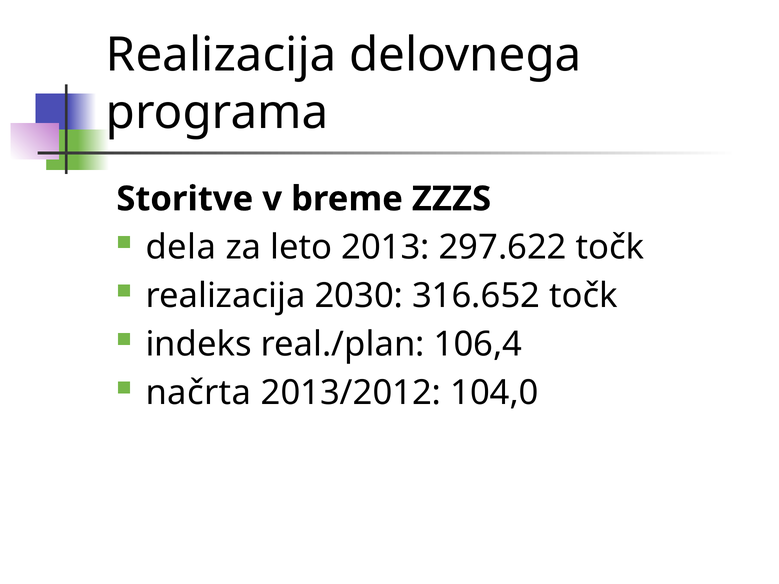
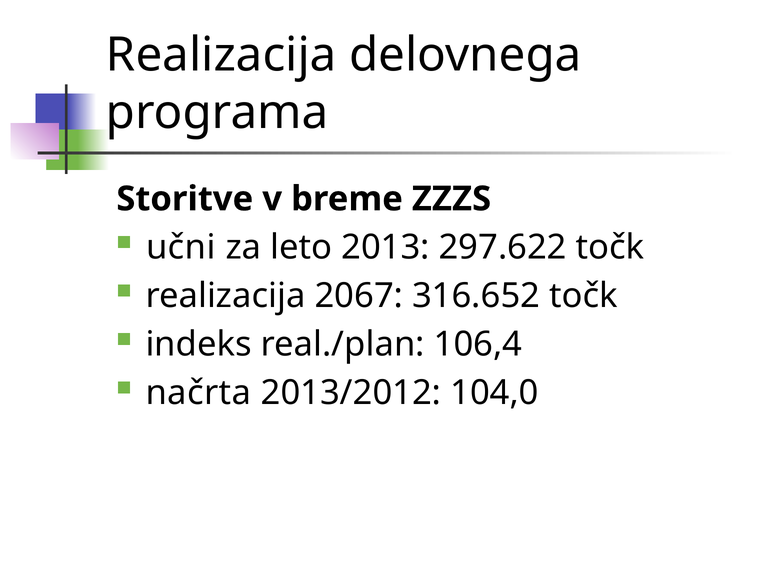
dela: dela -> učni
2030: 2030 -> 2067
